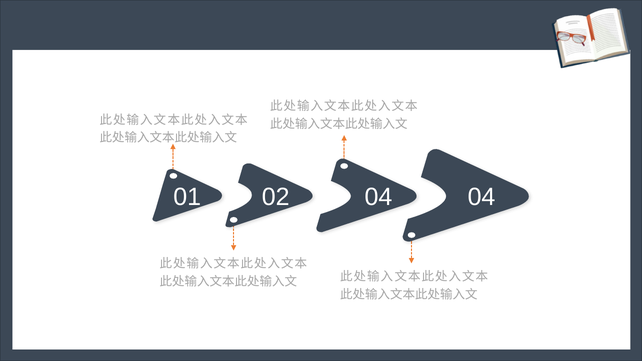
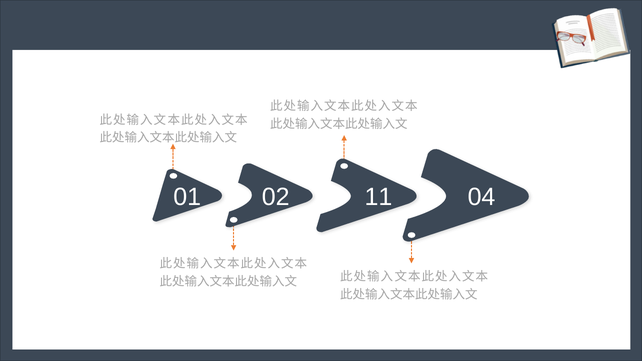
02 04: 04 -> 11
